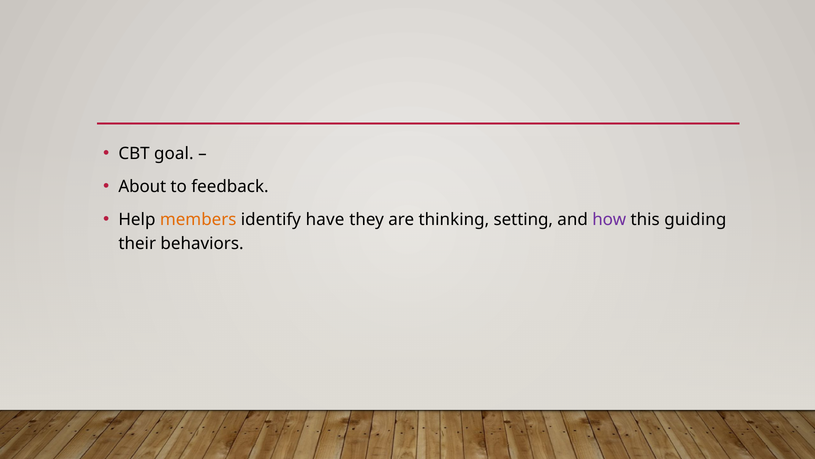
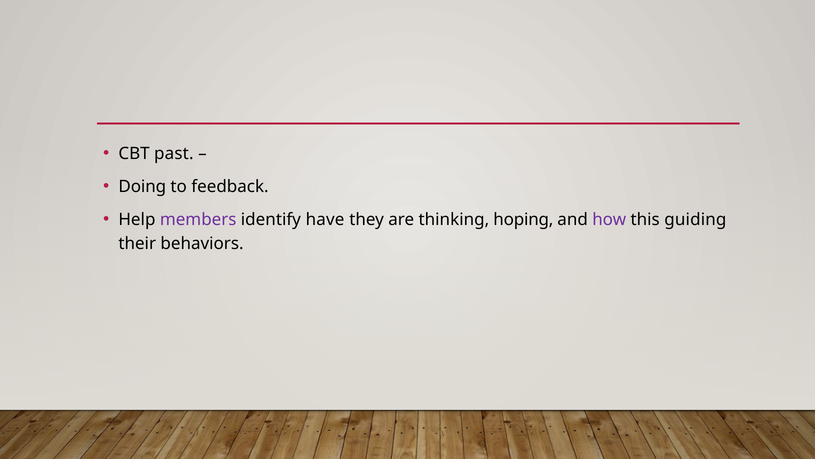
goal: goal -> past
About: About -> Doing
members colour: orange -> purple
setting: setting -> hoping
